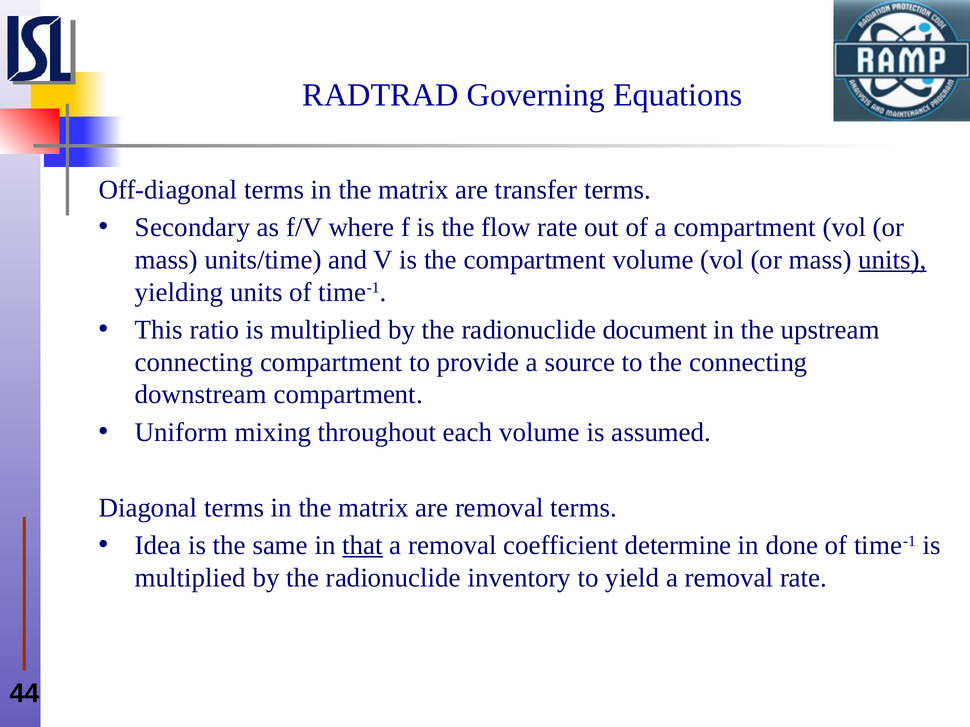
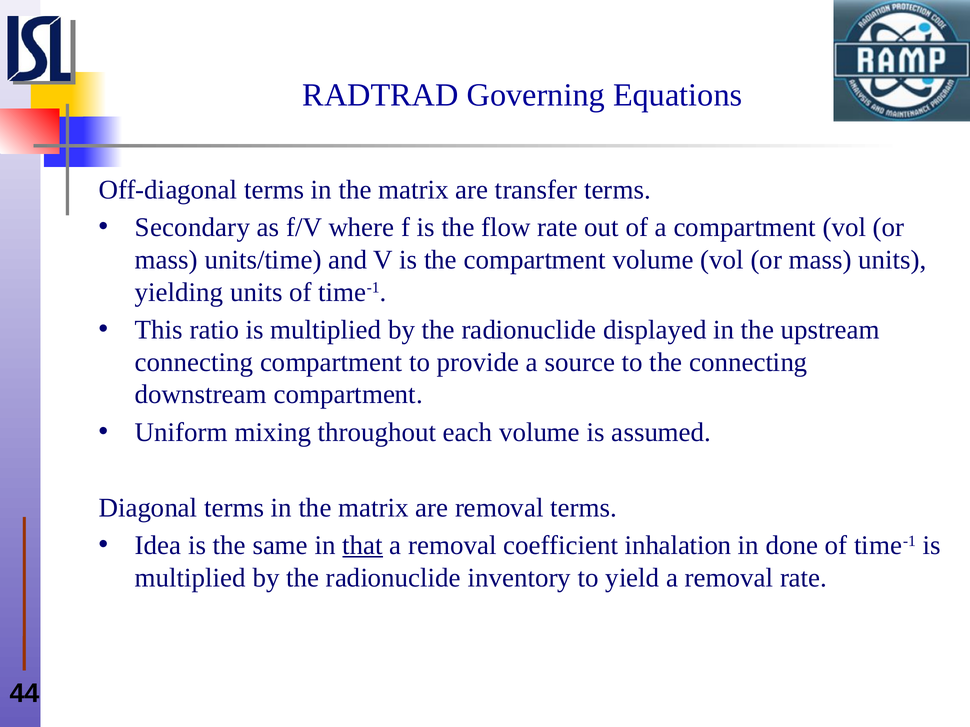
units at (892, 260) underline: present -> none
document: document -> displayed
determine: determine -> inhalation
